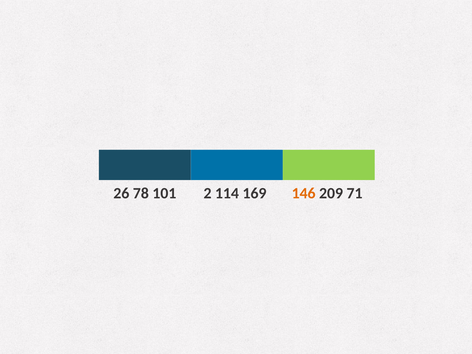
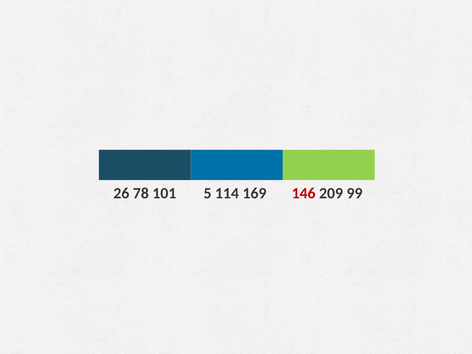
2: 2 -> 5
146 colour: orange -> red
71: 71 -> 99
